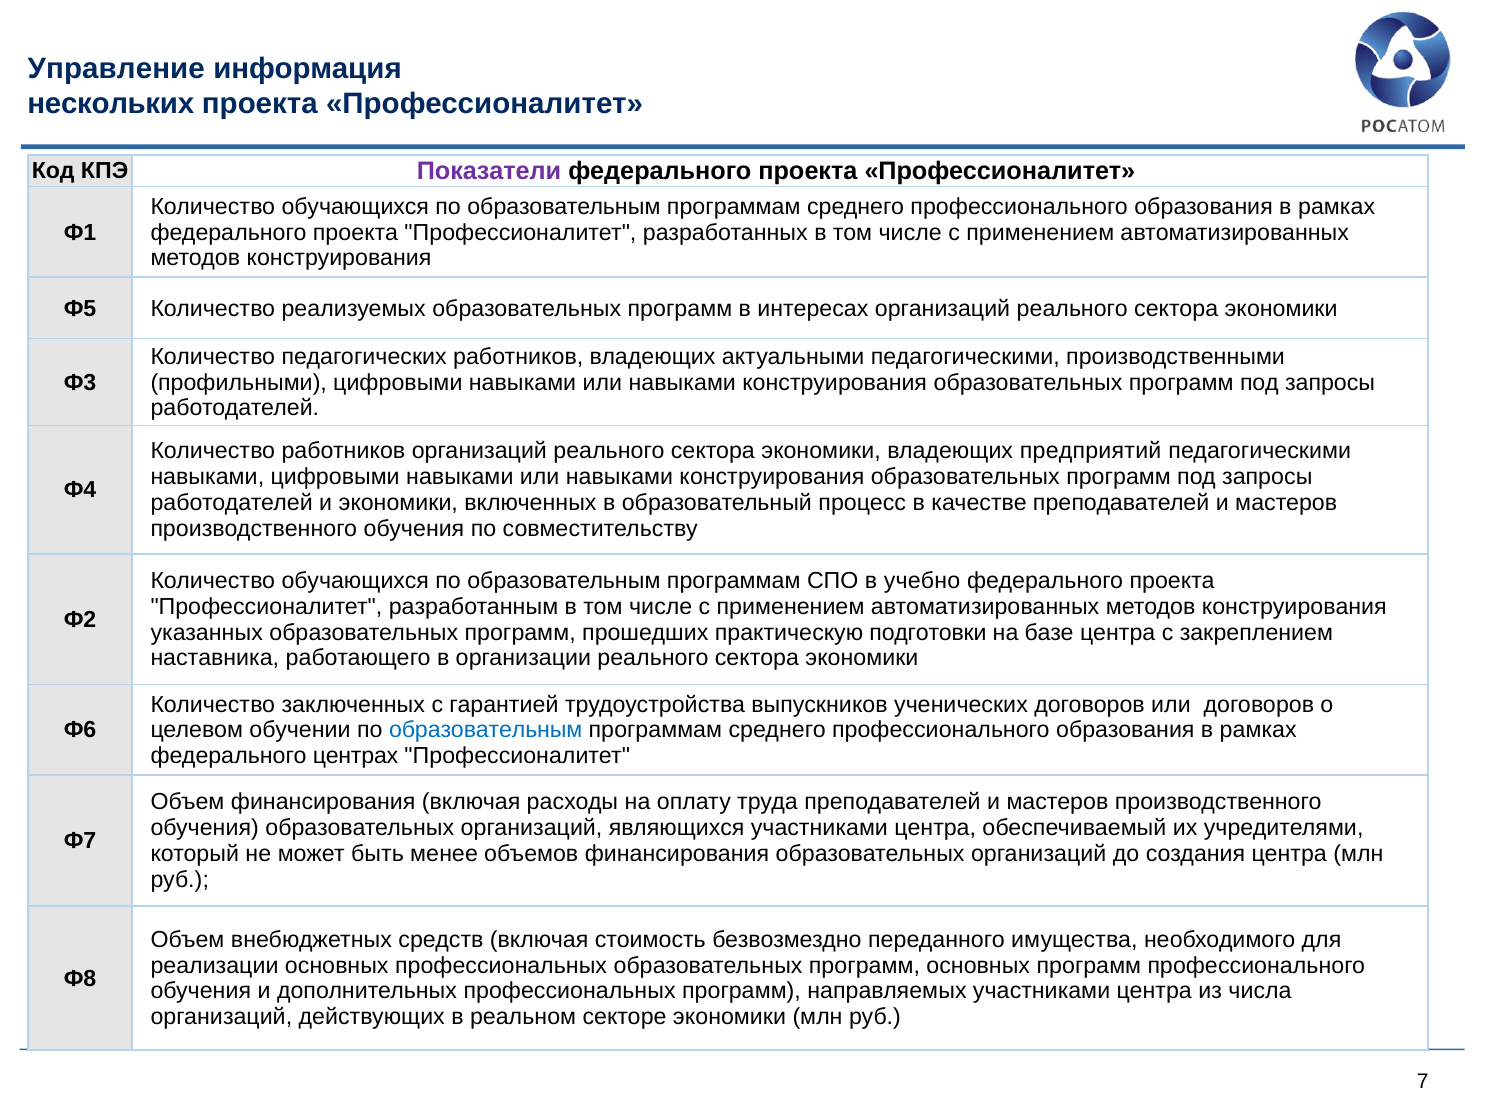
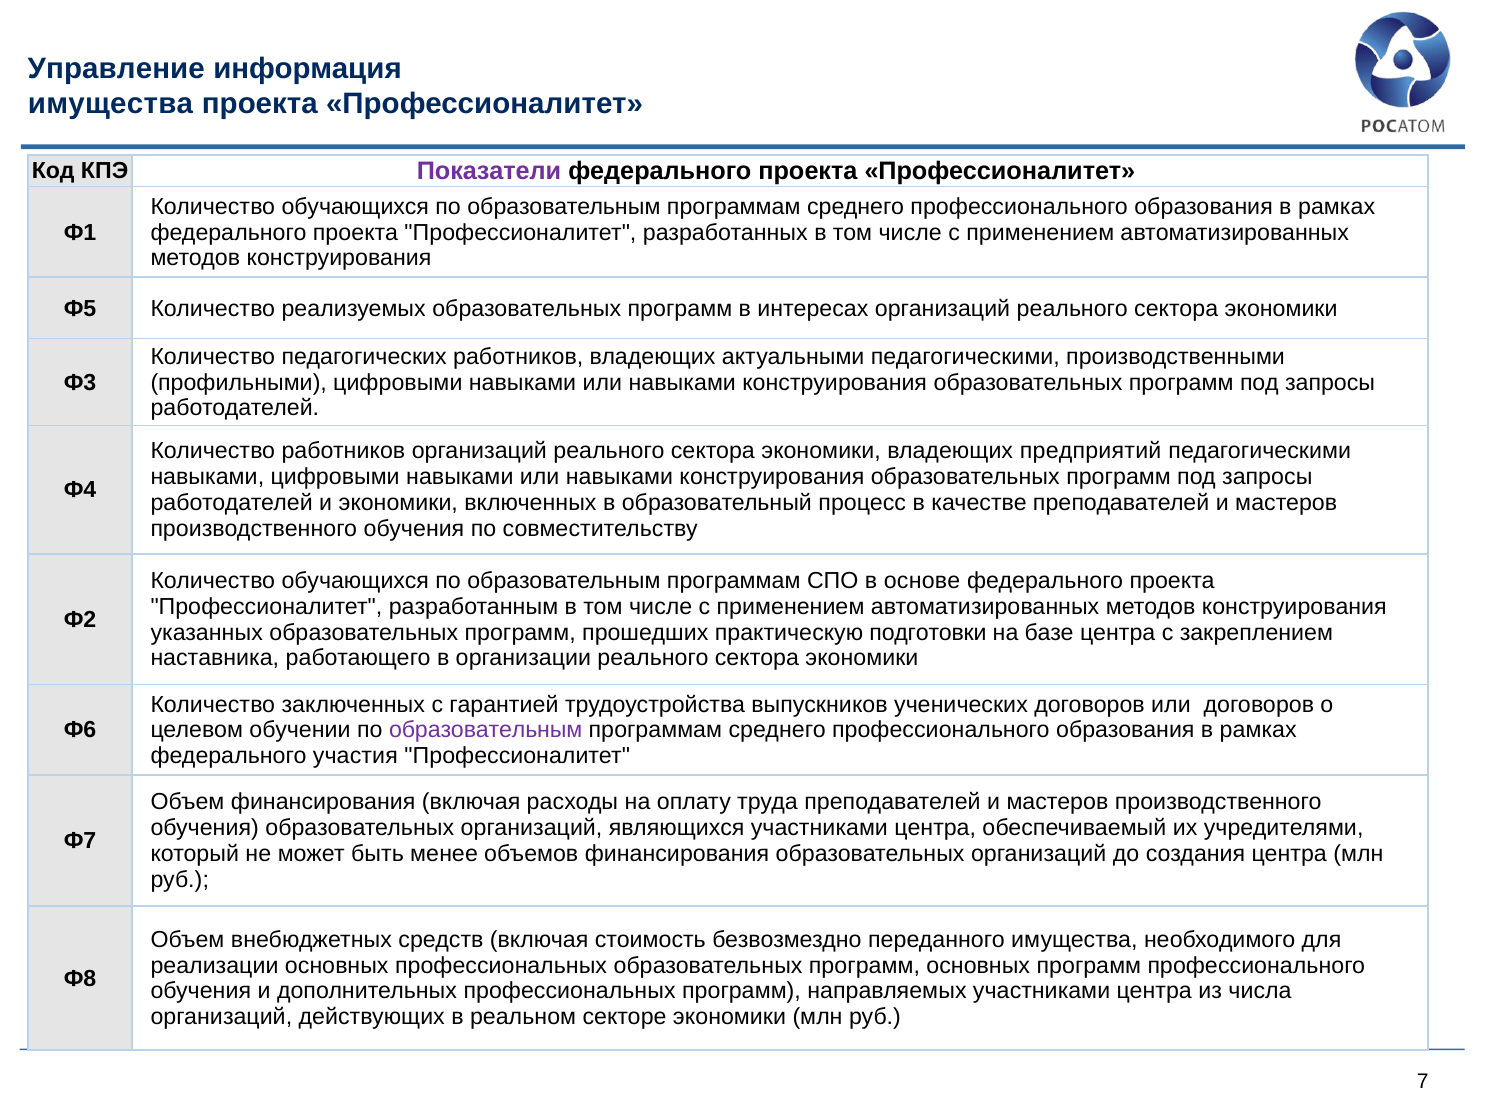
нескольких at (111, 104): нескольких -> имущества
учебно: учебно -> основе
образовательным at (486, 730) colour: blue -> purple
центрах: центрах -> участия
